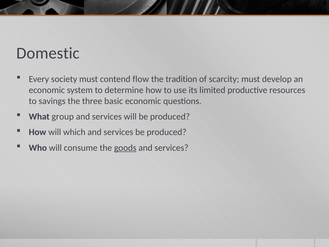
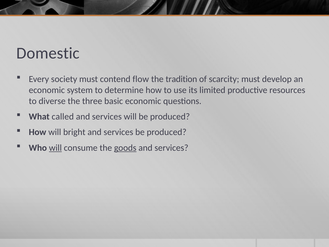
savings: savings -> diverse
group: group -> called
which: which -> bright
will at (55, 148) underline: none -> present
